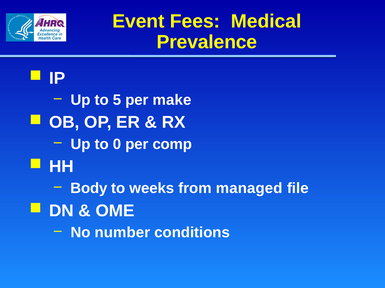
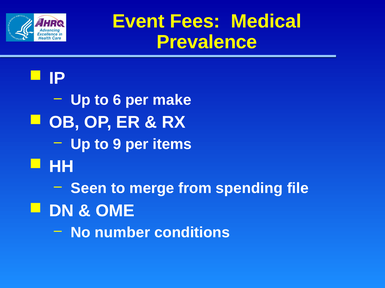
5: 5 -> 6
0: 0 -> 9
comp: comp -> items
Body: Body -> Seen
weeks: weeks -> merge
managed: managed -> spending
